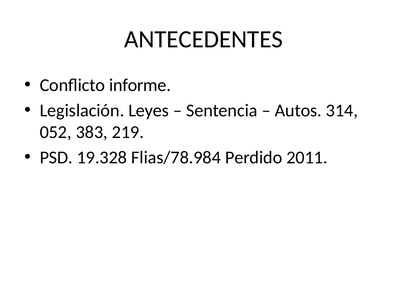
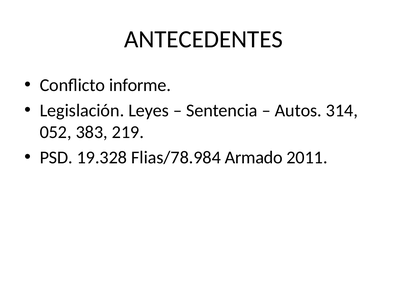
Perdido: Perdido -> Armado
